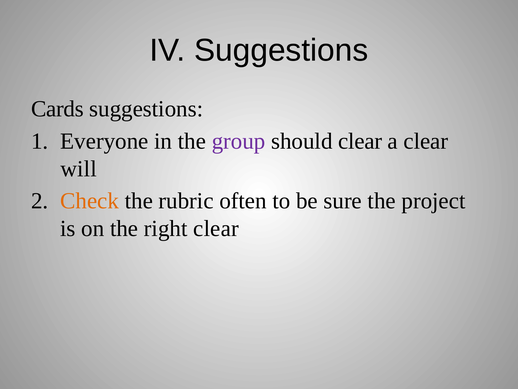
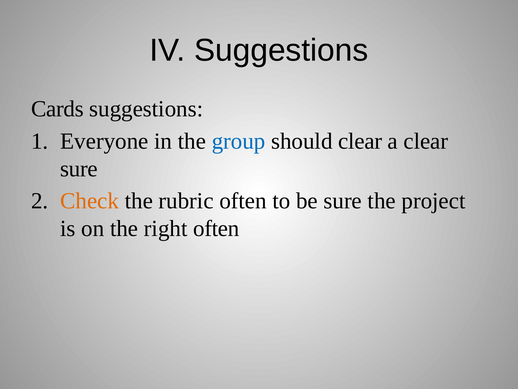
group colour: purple -> blue
will at (79, 169): will -> sure
right clear: clear -> often
